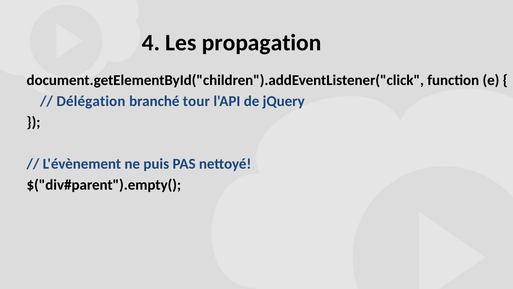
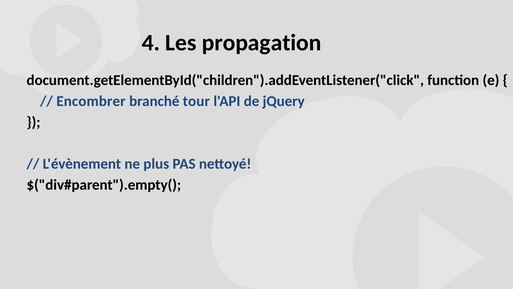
Délégation: Délégation -> Encombrer
puis: puis -> plus
